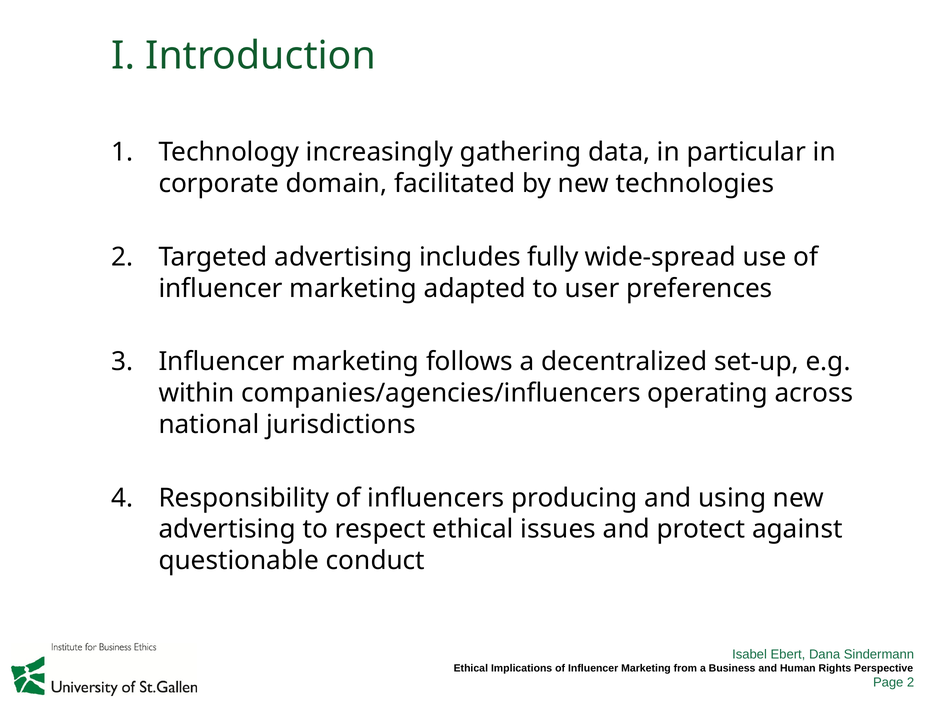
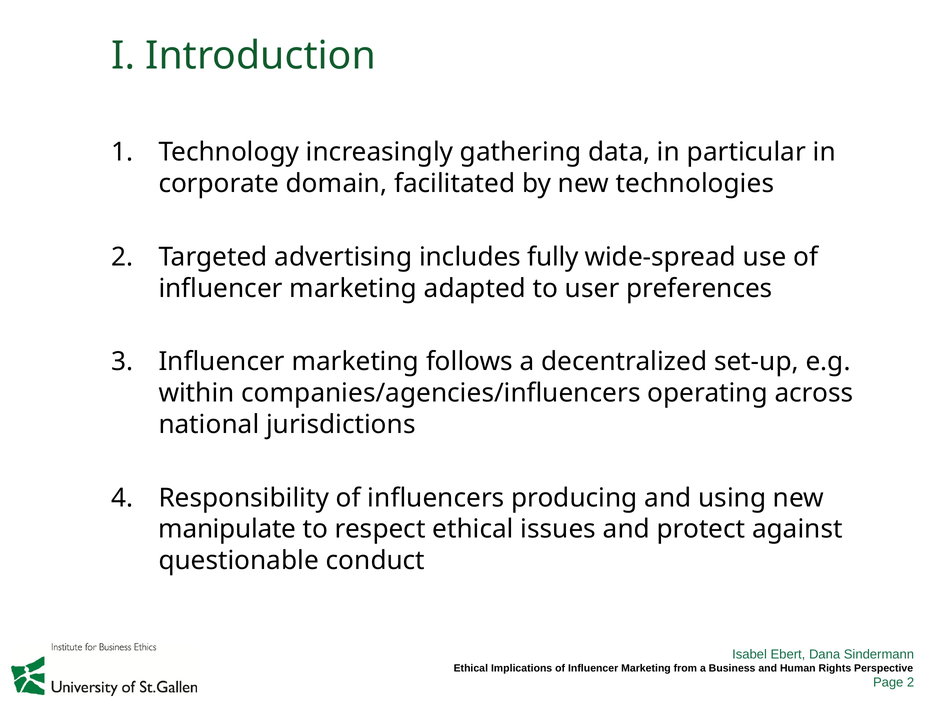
advertising at (227, 530): advertising -> manipulate
